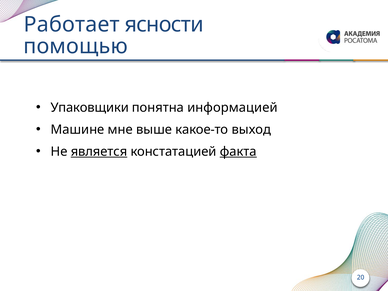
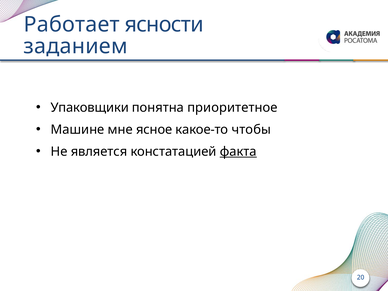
помощью: помощью -> заданием
информацией: информацией -> приоритетное
выше: выше -> ясное
выход: выход -> чтобы
является underline: present -> none
